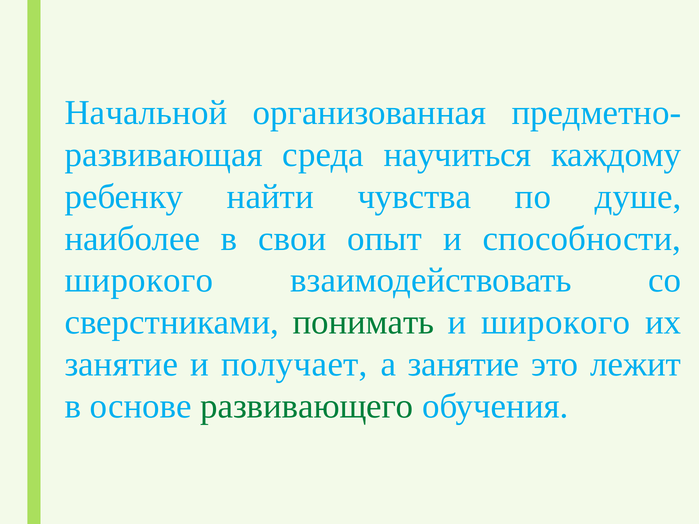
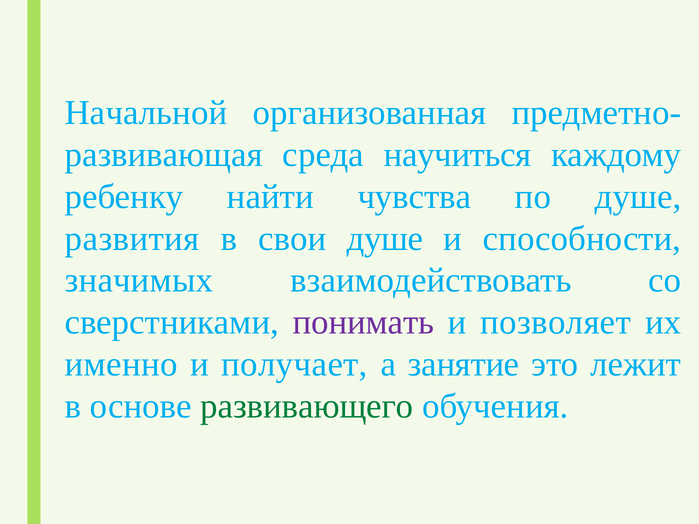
наиболее: наиболее -> развития
свои опыт: опыт -> душе
широкого at (139, 281): широкого -> значимых
понимать colour: green -> purple
и широкого: широкого -> позволяет
занятие at (121, 364): занятие -> именно
